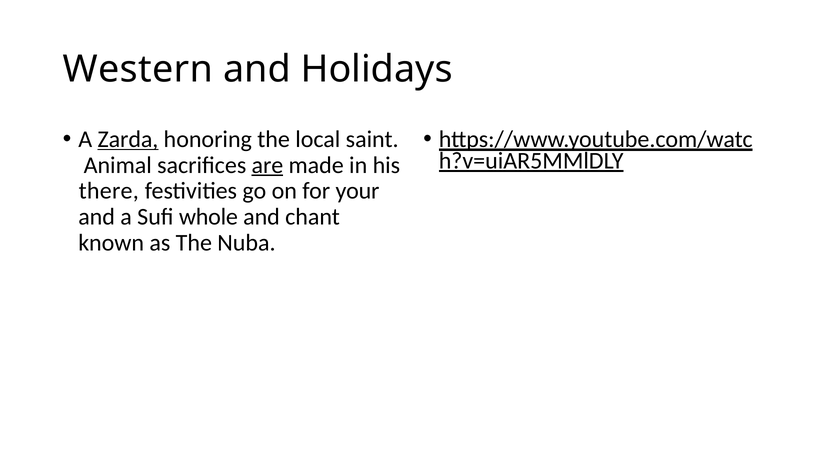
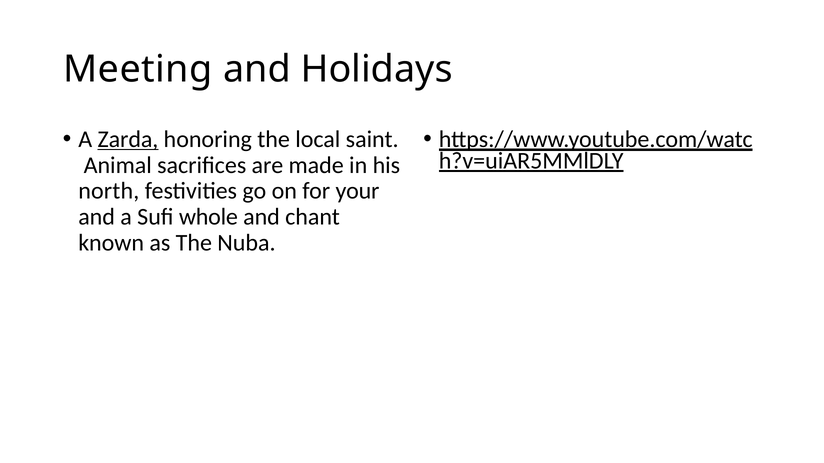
Western: Western -> Meeting
are underline: present -> none
there: there -> north
